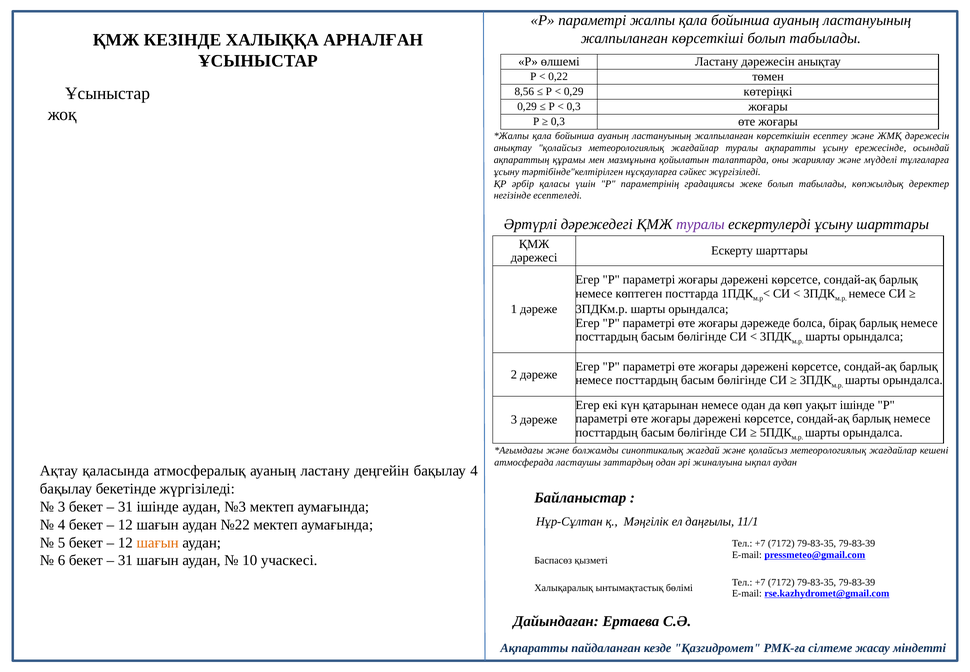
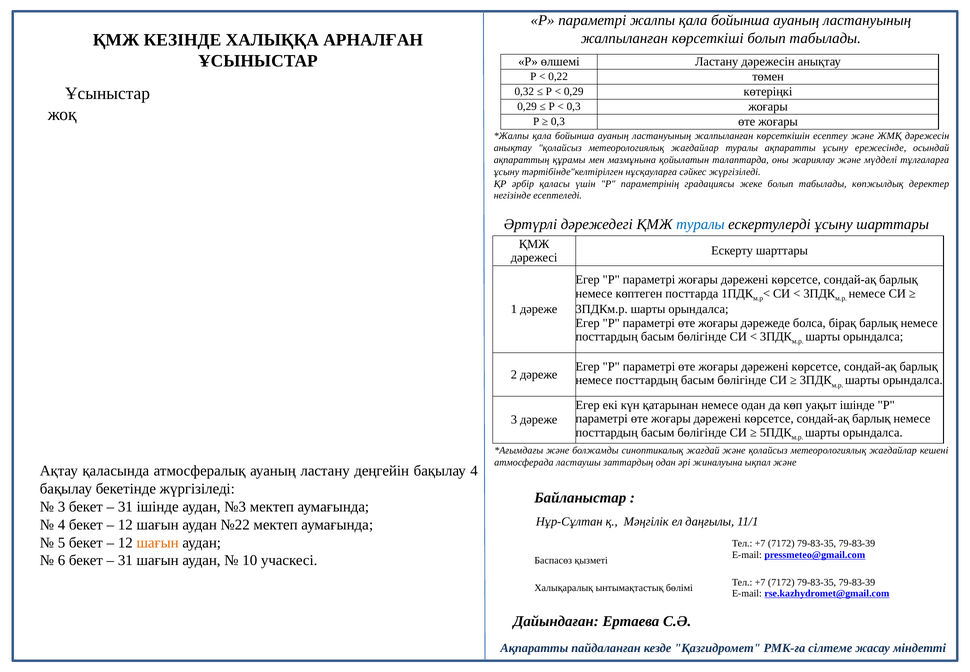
8,56: 8,56 -> 0,32
туралы at (700, 224) colour: purple -> blue
ықпал аудан: аудан -> және
